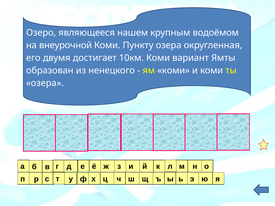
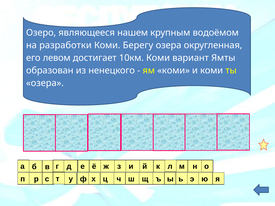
внеурочной: внеурочной -> разработки
Пункту: Пункту -> Берегу
двумя: двумя -> левом
